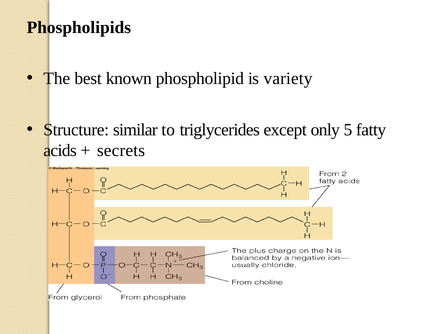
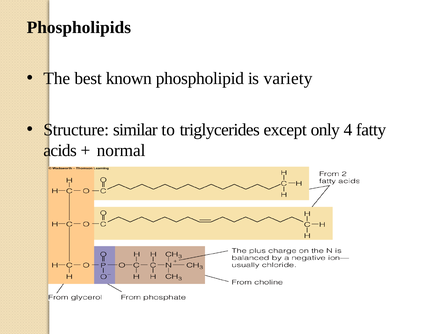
5: 5 -> 4
secrets: secrets -> normal
